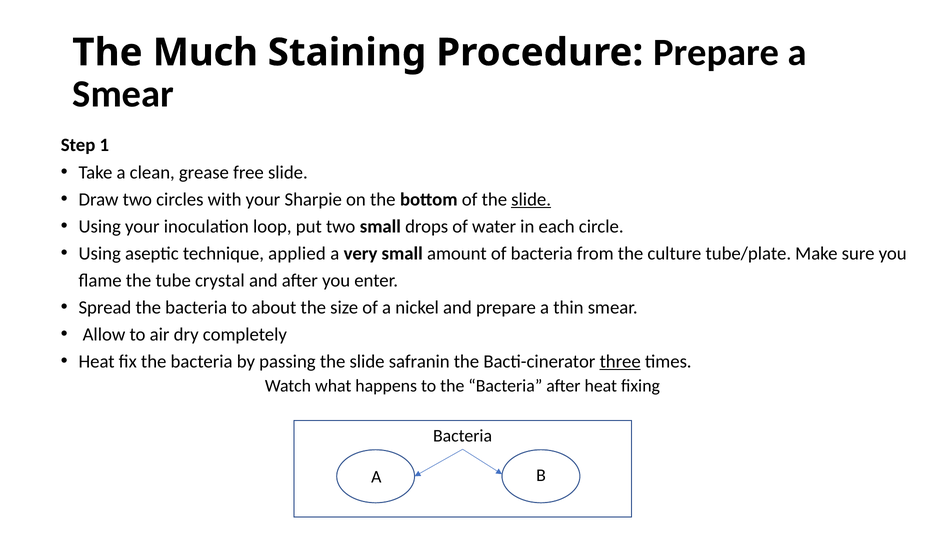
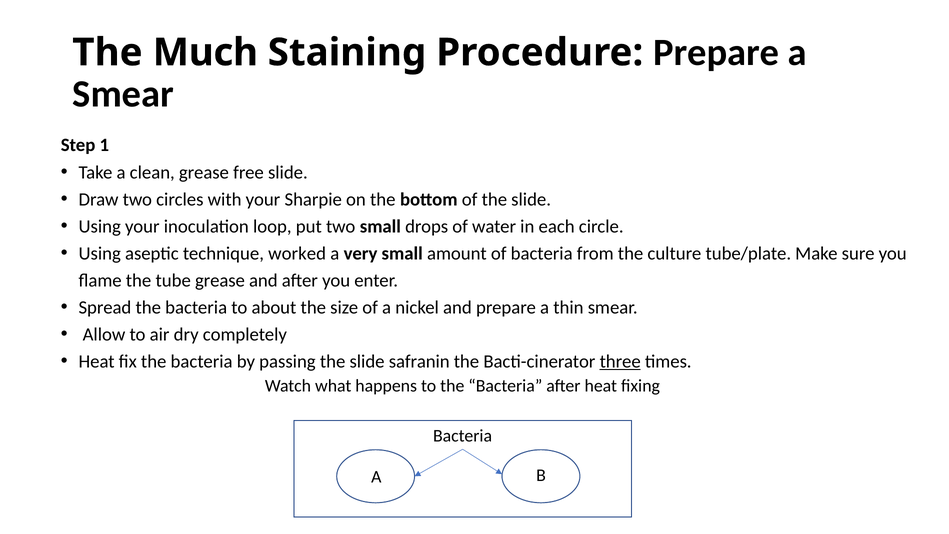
slide at (531, 199) underline: present -> none
applied: applied -> worked
tube crystal: crystal -> grease
